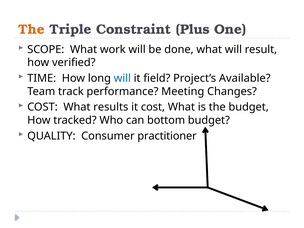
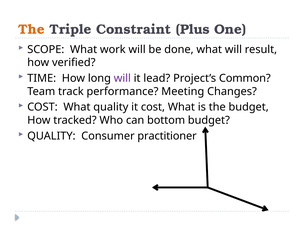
will at (122, 78) colour: blue -> purple
field: field -> lead
Available: Available -> Common
What results: results -> quality
